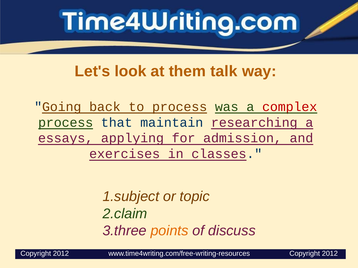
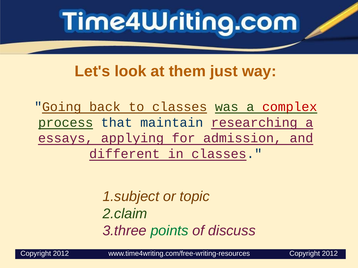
talk: talk -> just
to process: process -> classes
exercises: exercises -> different
points colour: orange -> green
